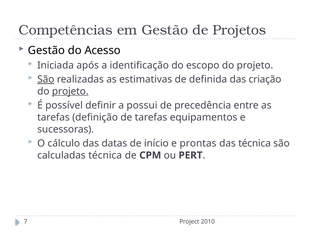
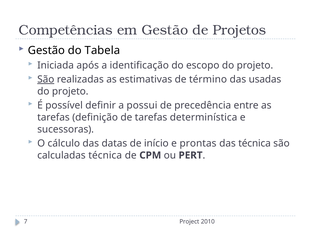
Acesso: Acesso -> Tabela
definida: definida -> término
criação: criação -> usadas
projeto at (70, 91) underline: present -> none
equipamentos: equipamentos -> determinística
